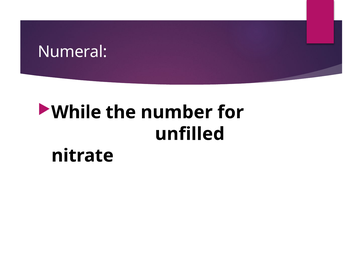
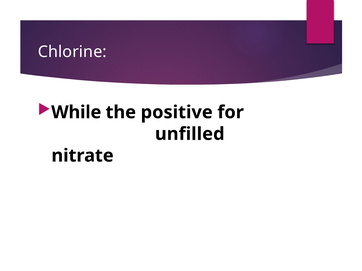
Numeral: Numeral -> Chlorine
number: number -> positive
